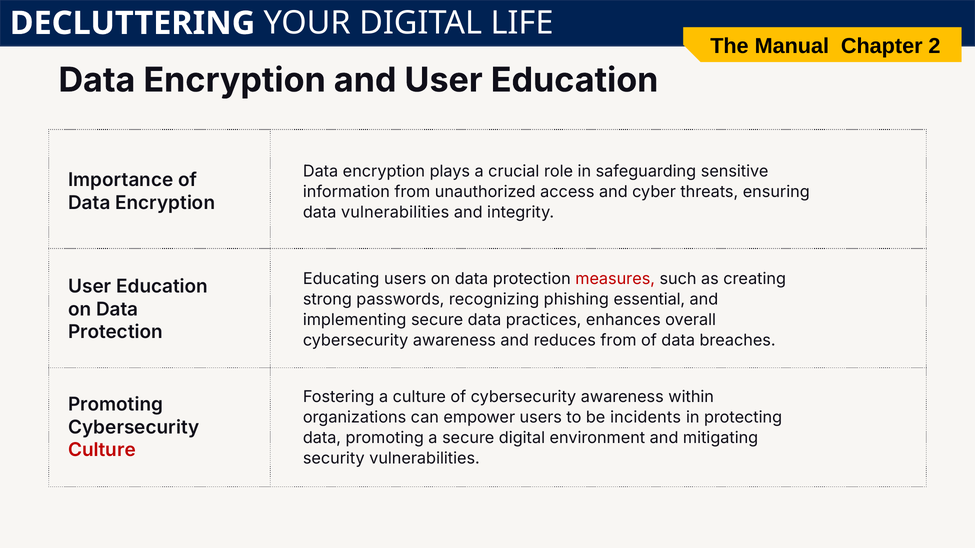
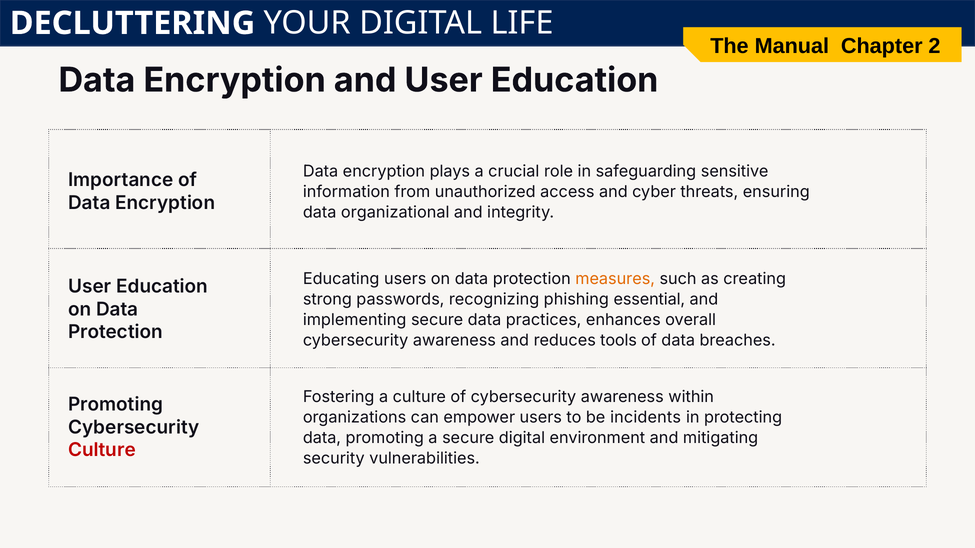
data vulnerabilities: vulnerabilities -> organizational
measures colour: red -> orange
reduces from: from -> tools
